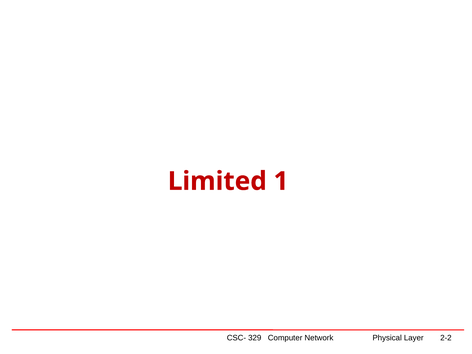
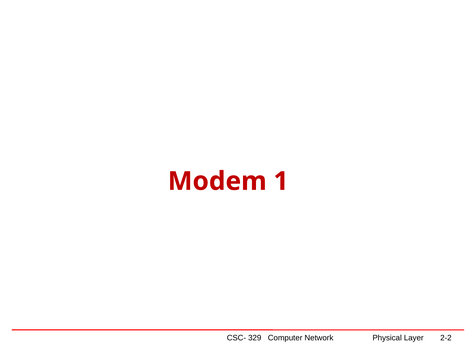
Limited: Limited -> Modem
